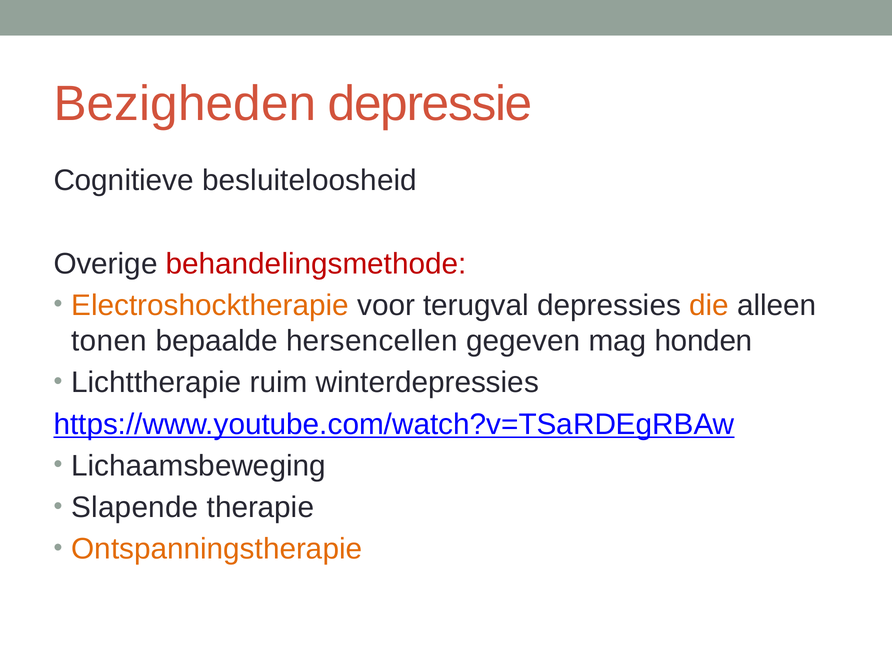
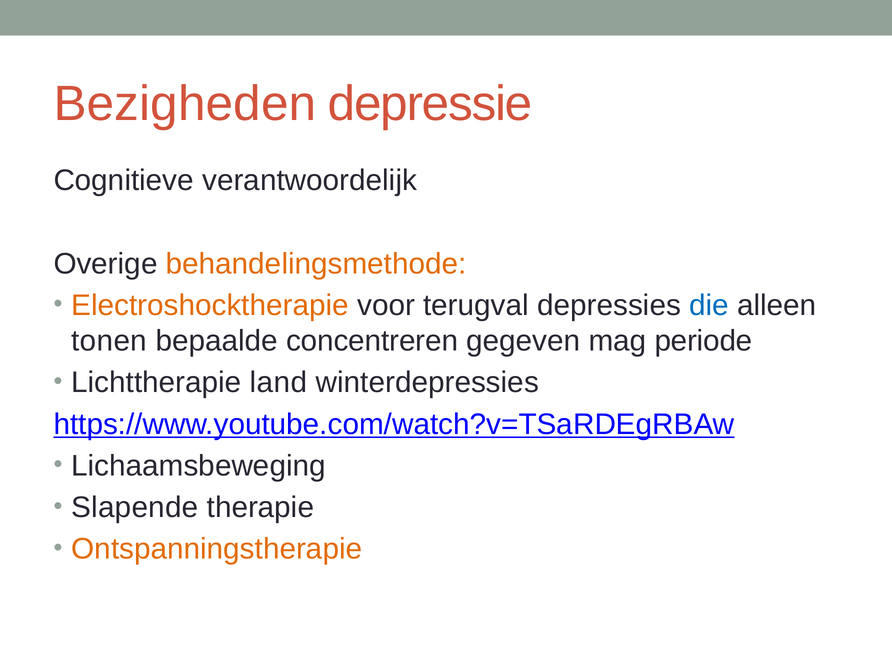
besluiteloosheid: besluiteloosheid -> verantwoordelijk
behandelingsmethode colour: red -> orange
die colour: orange -> blue
hersencellen: hersencellen -> concentreren
honden: honden -> periode
ruim: ruim -> land
